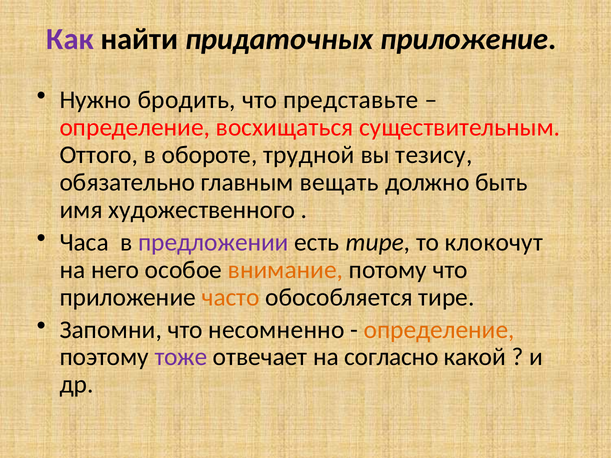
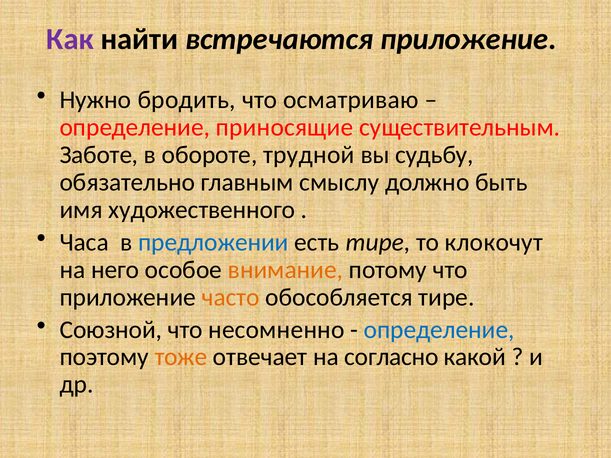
придаточных: придаточных -> встречаются
представьте: представьте -> осматриваю
восхищаться: восхищаться -> приносящие
Оттого: Оттого -> Заботе
тезису: тезису -> судьбу
вещать: вещать -> смыслу
предложении colour: purple -> blue
Запомни: Запомни -> Союзной
определение at (439, 330) colour: orange -> blue
тоже colour: purple -> orange
